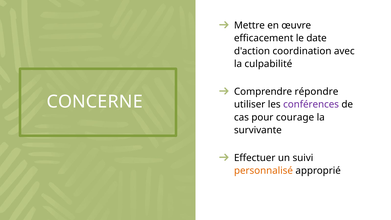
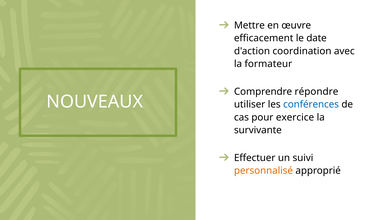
culpabilité: culpabilité -> formateur
CONCERNE: CONCERNE -> NOUVEAUX
conférences colour: purple -> blue
courage: courage -> exercice
